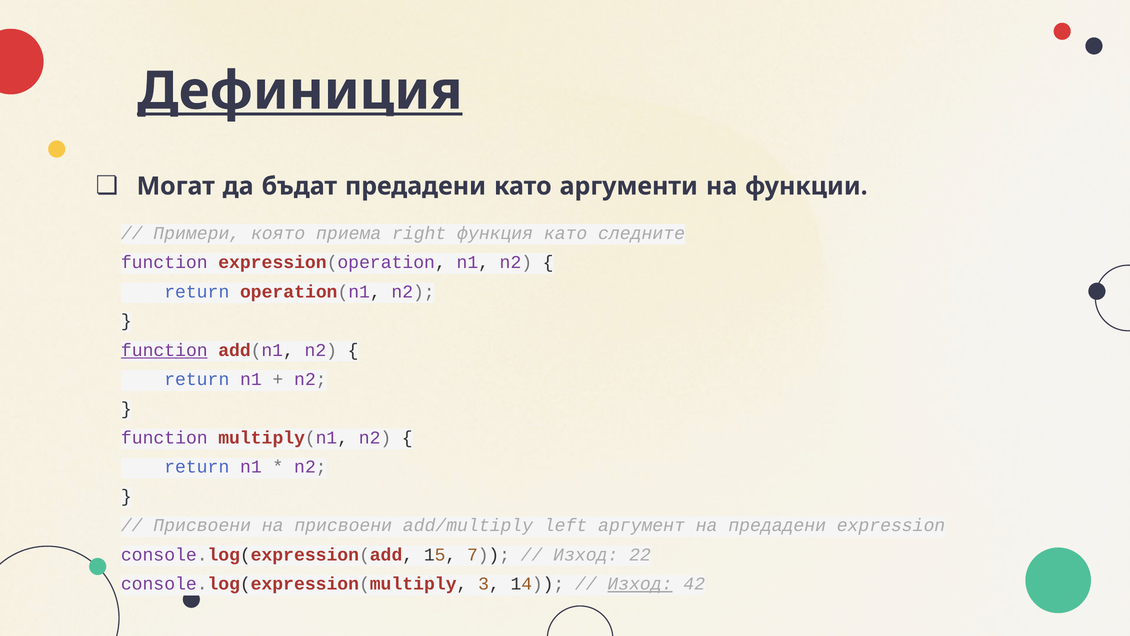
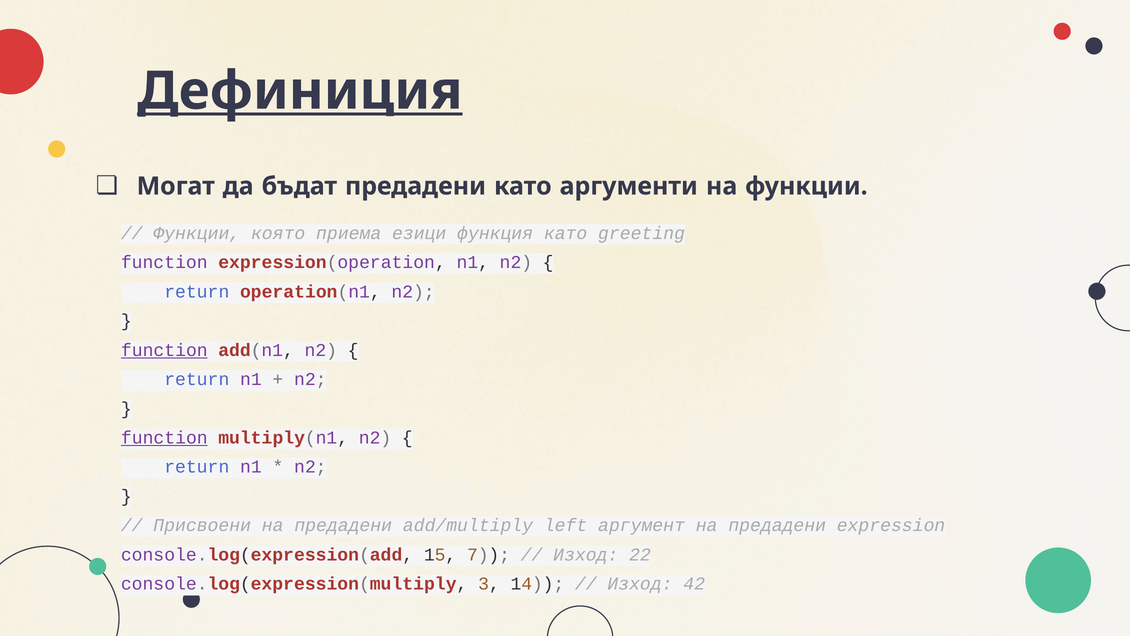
Примери at (197, 233): Примери -> Функции
right: right -> езици
следните: следните -> greeting
function at (164, 438) underline: none -> present
присвоени at (343, 525): присвоени -> предадени
Изход at (640, 584) underline: present -> none
